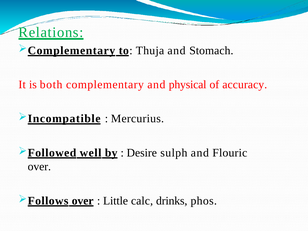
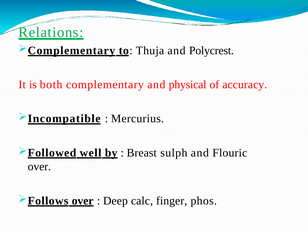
Stomach: Stomach -> Polycrest
Desire: Desire -> Breast
Little: Little -> Deep
drinks: drinks -> finger
